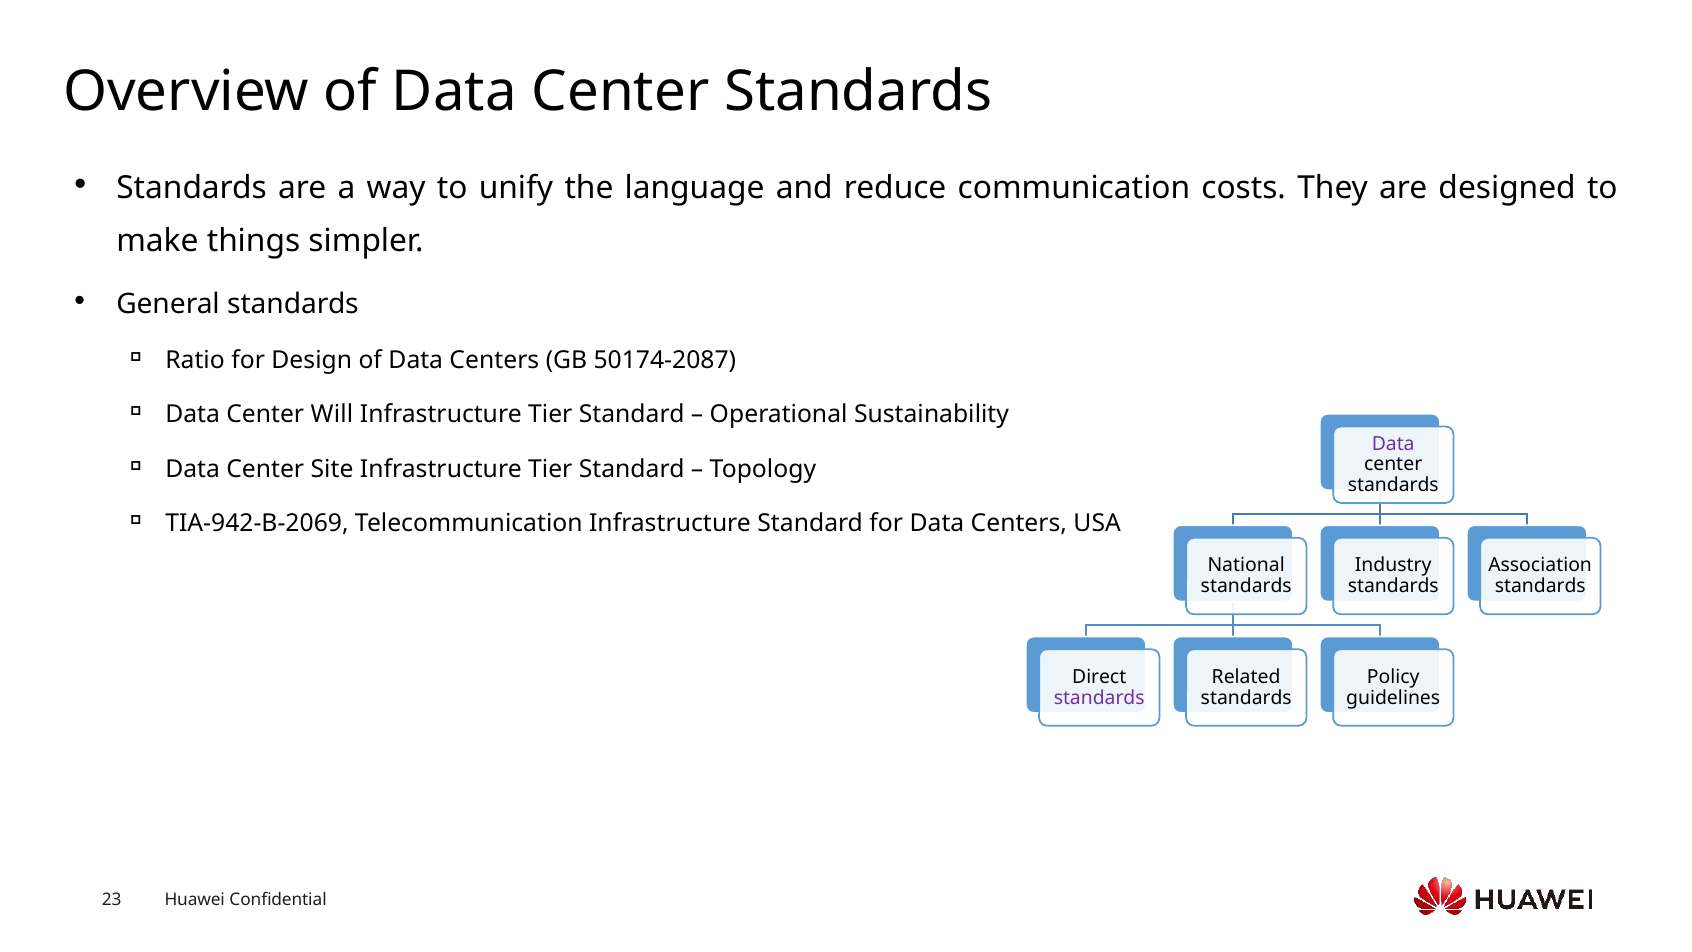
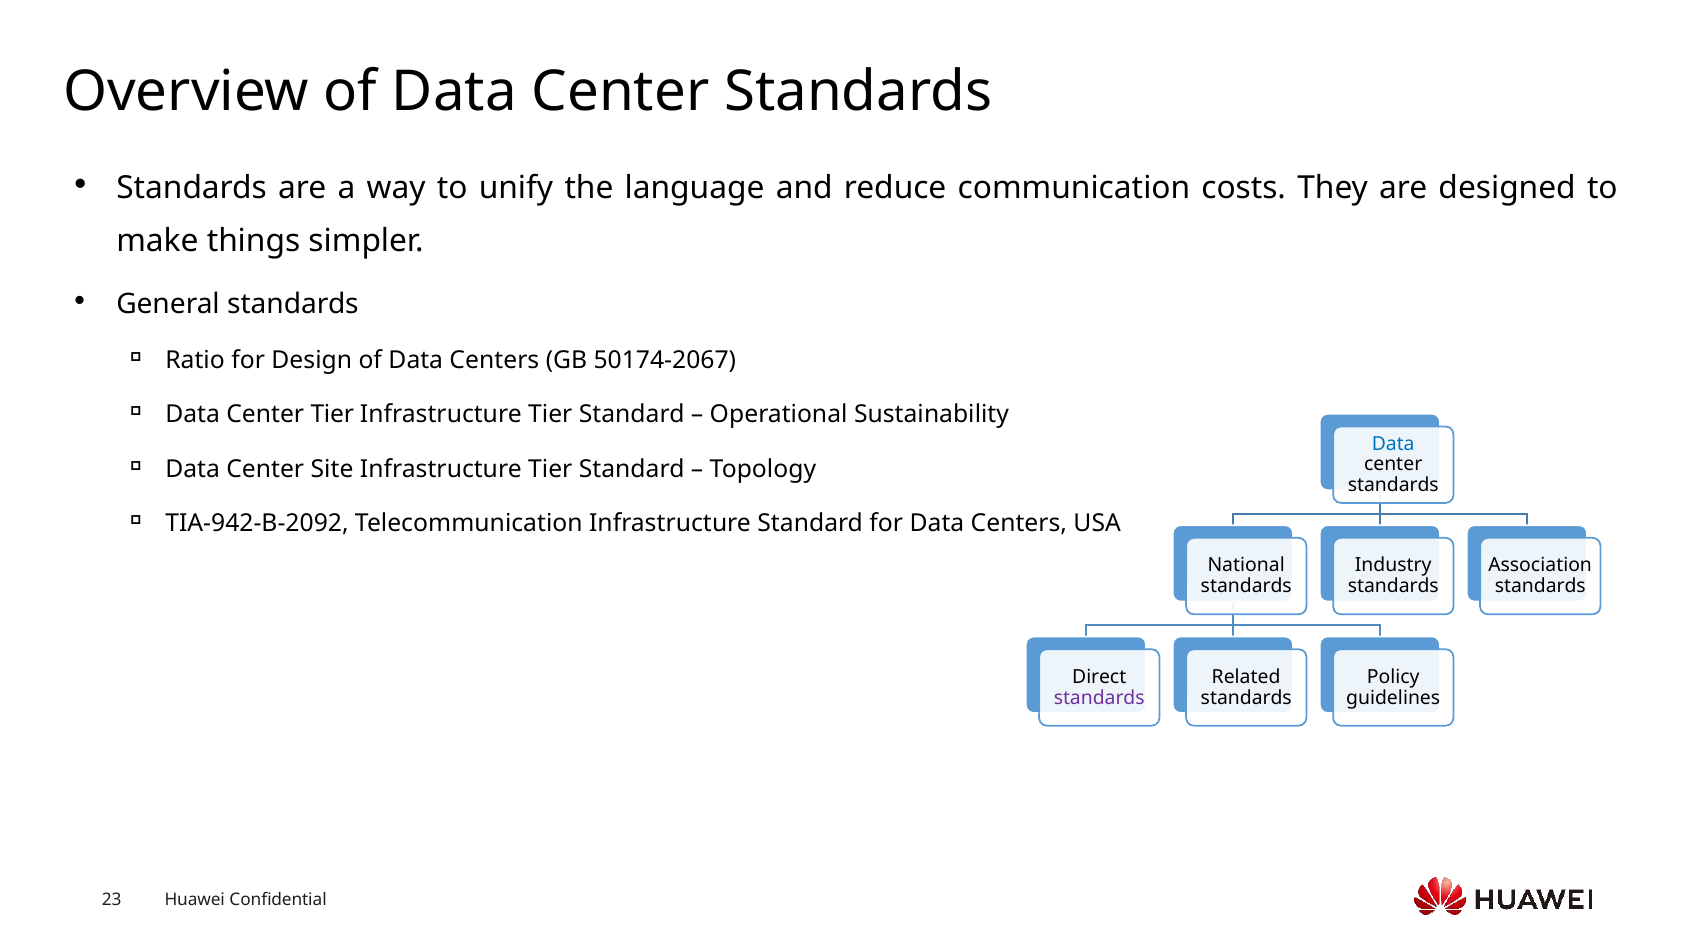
50174-2087: 50174-2087 -> 50174-2067
Center Will: Will -> Tier
Data at (1393, 443) colour: purple -> blue
TIA-942-B-2069: TIA-942-B-2069 -> TIA-942-B-2092
